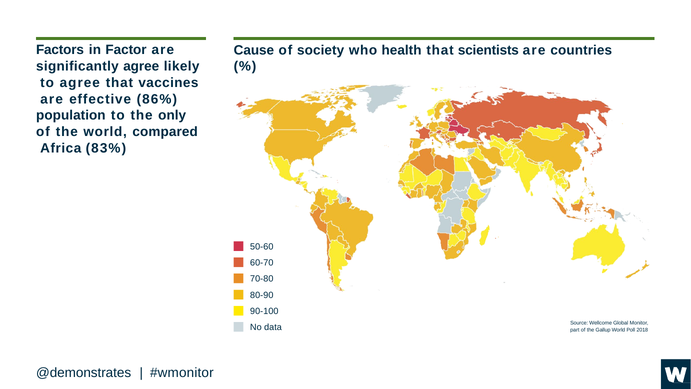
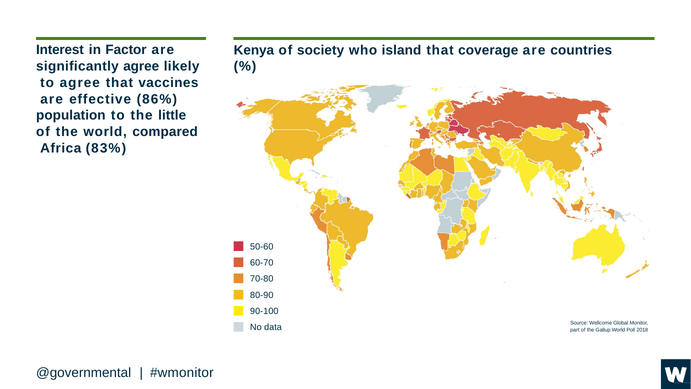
Factors: Factors -> Interest
Cause: Cause -> Kenya
health: health -> island
scientists: scientists -> coverage
only: only -> little
@demonstrates: @demonstrates -> @governmental
